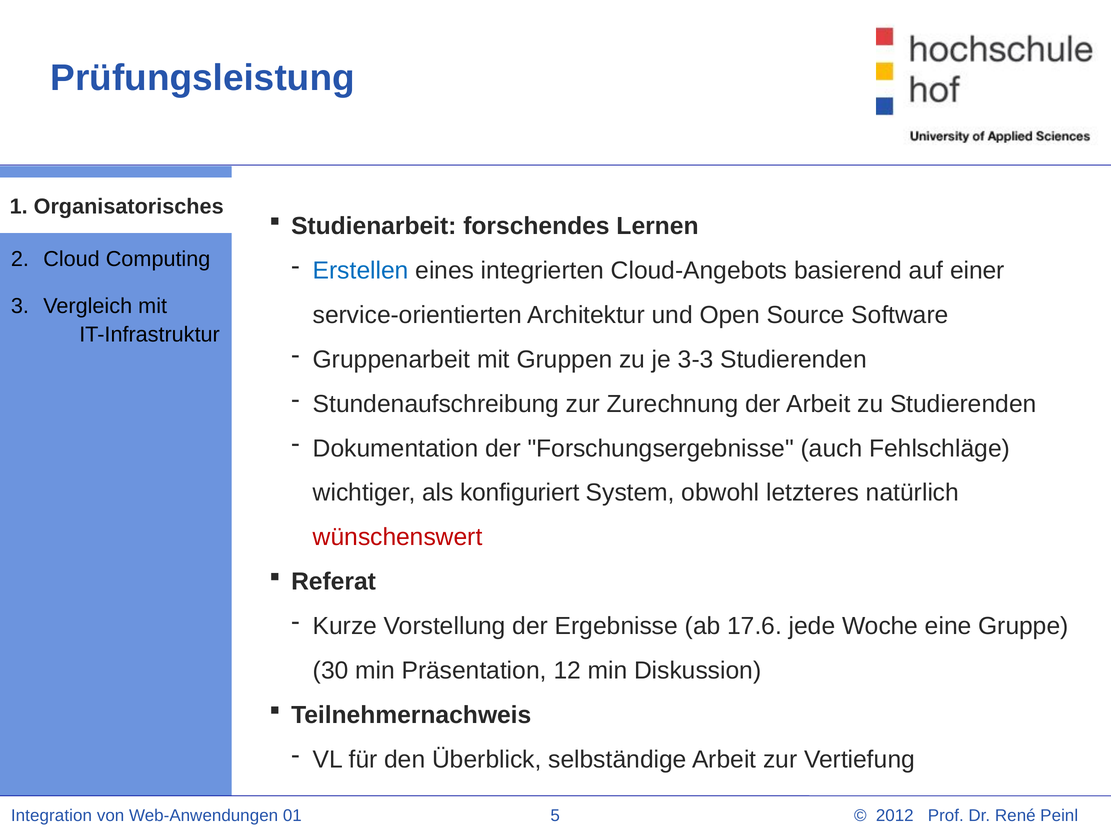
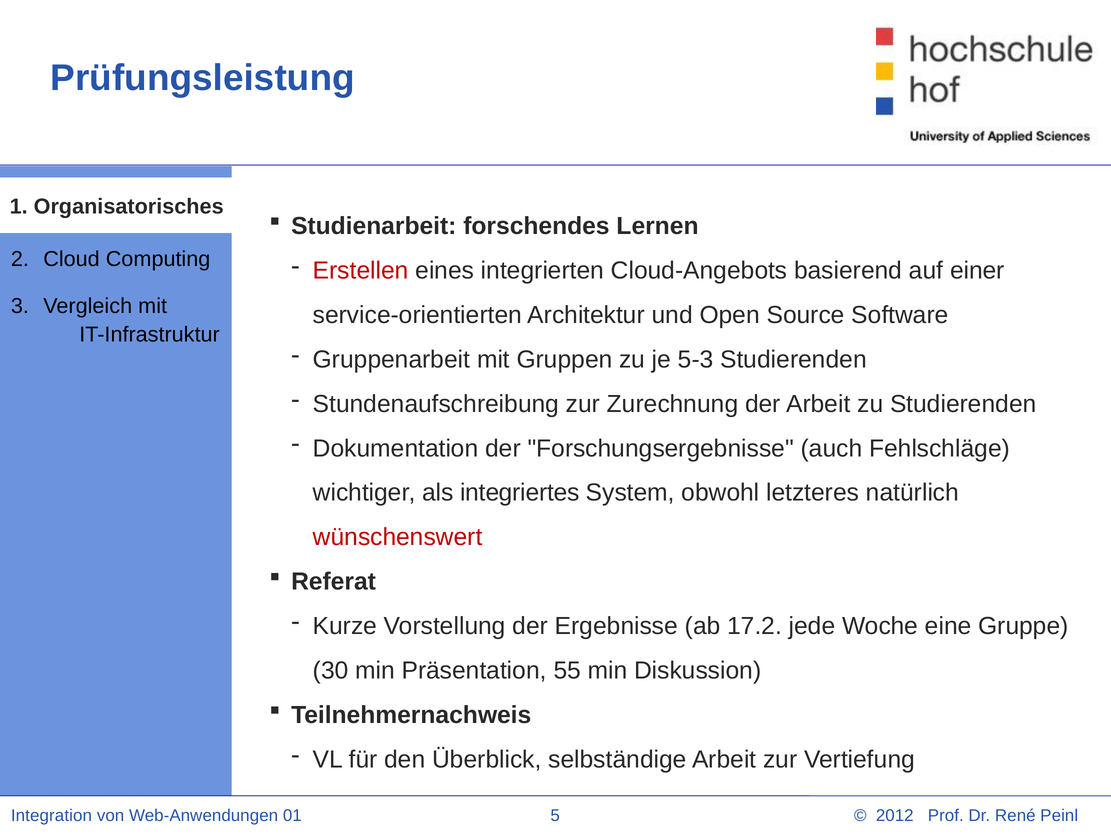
Erstellen colour: blue -> red
3-3: 3-3 -> 5-3
konfiguriert: konfiguriert -> integriertes
17.6: 17.6 -> 17.2
12: 12 -> 55
